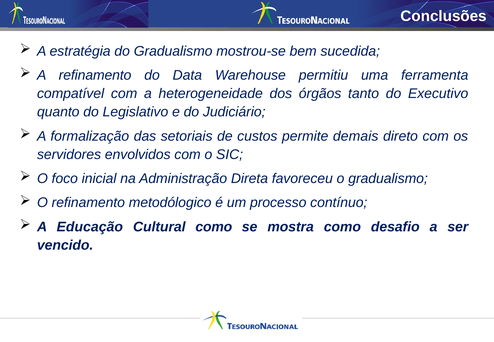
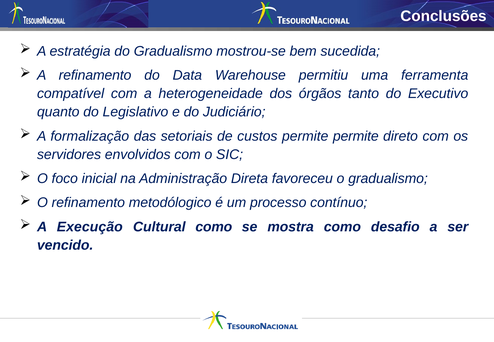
permite demais: demais -> permite
Educação: Educação -> Execução
